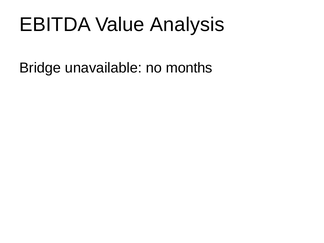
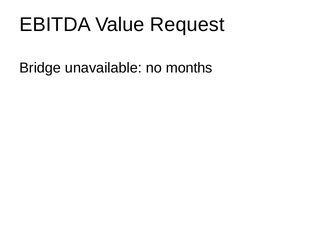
Analysis: Analysis -> Request
